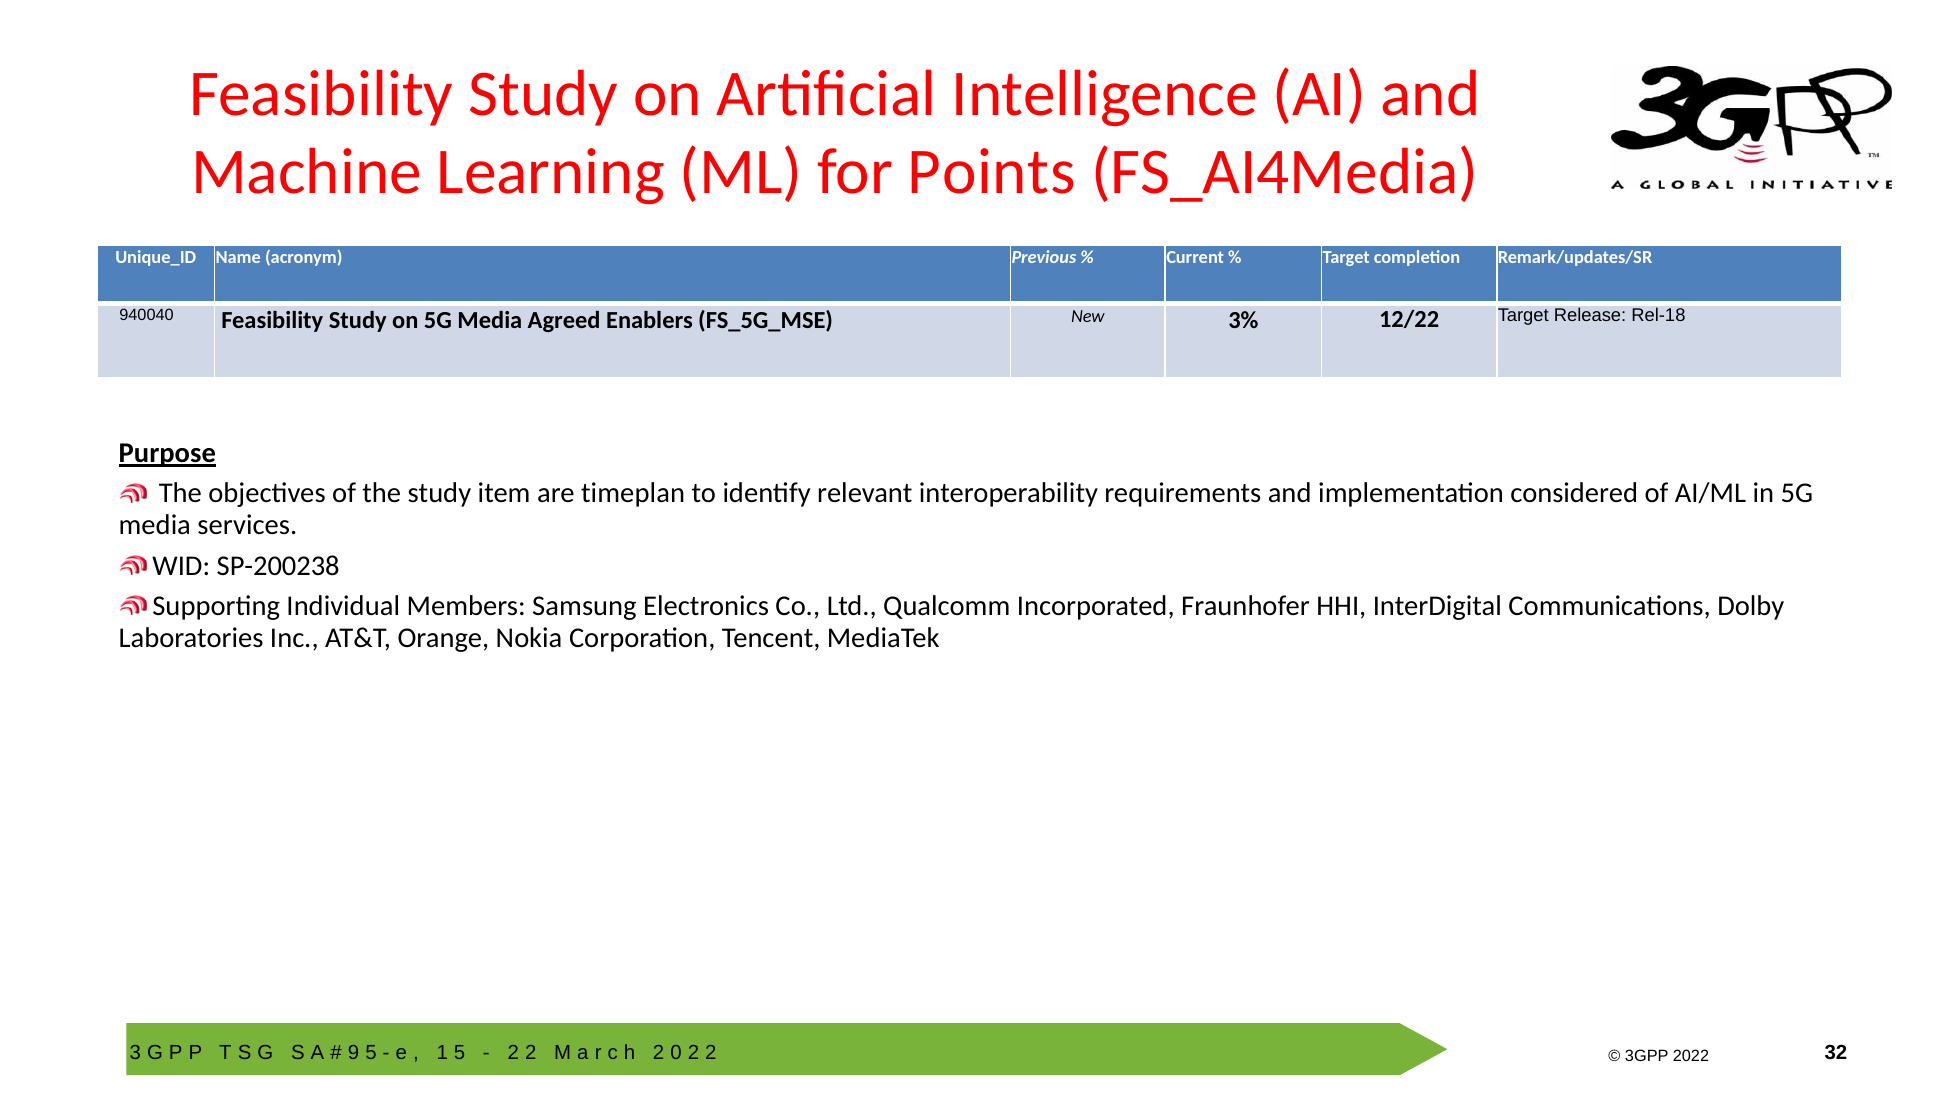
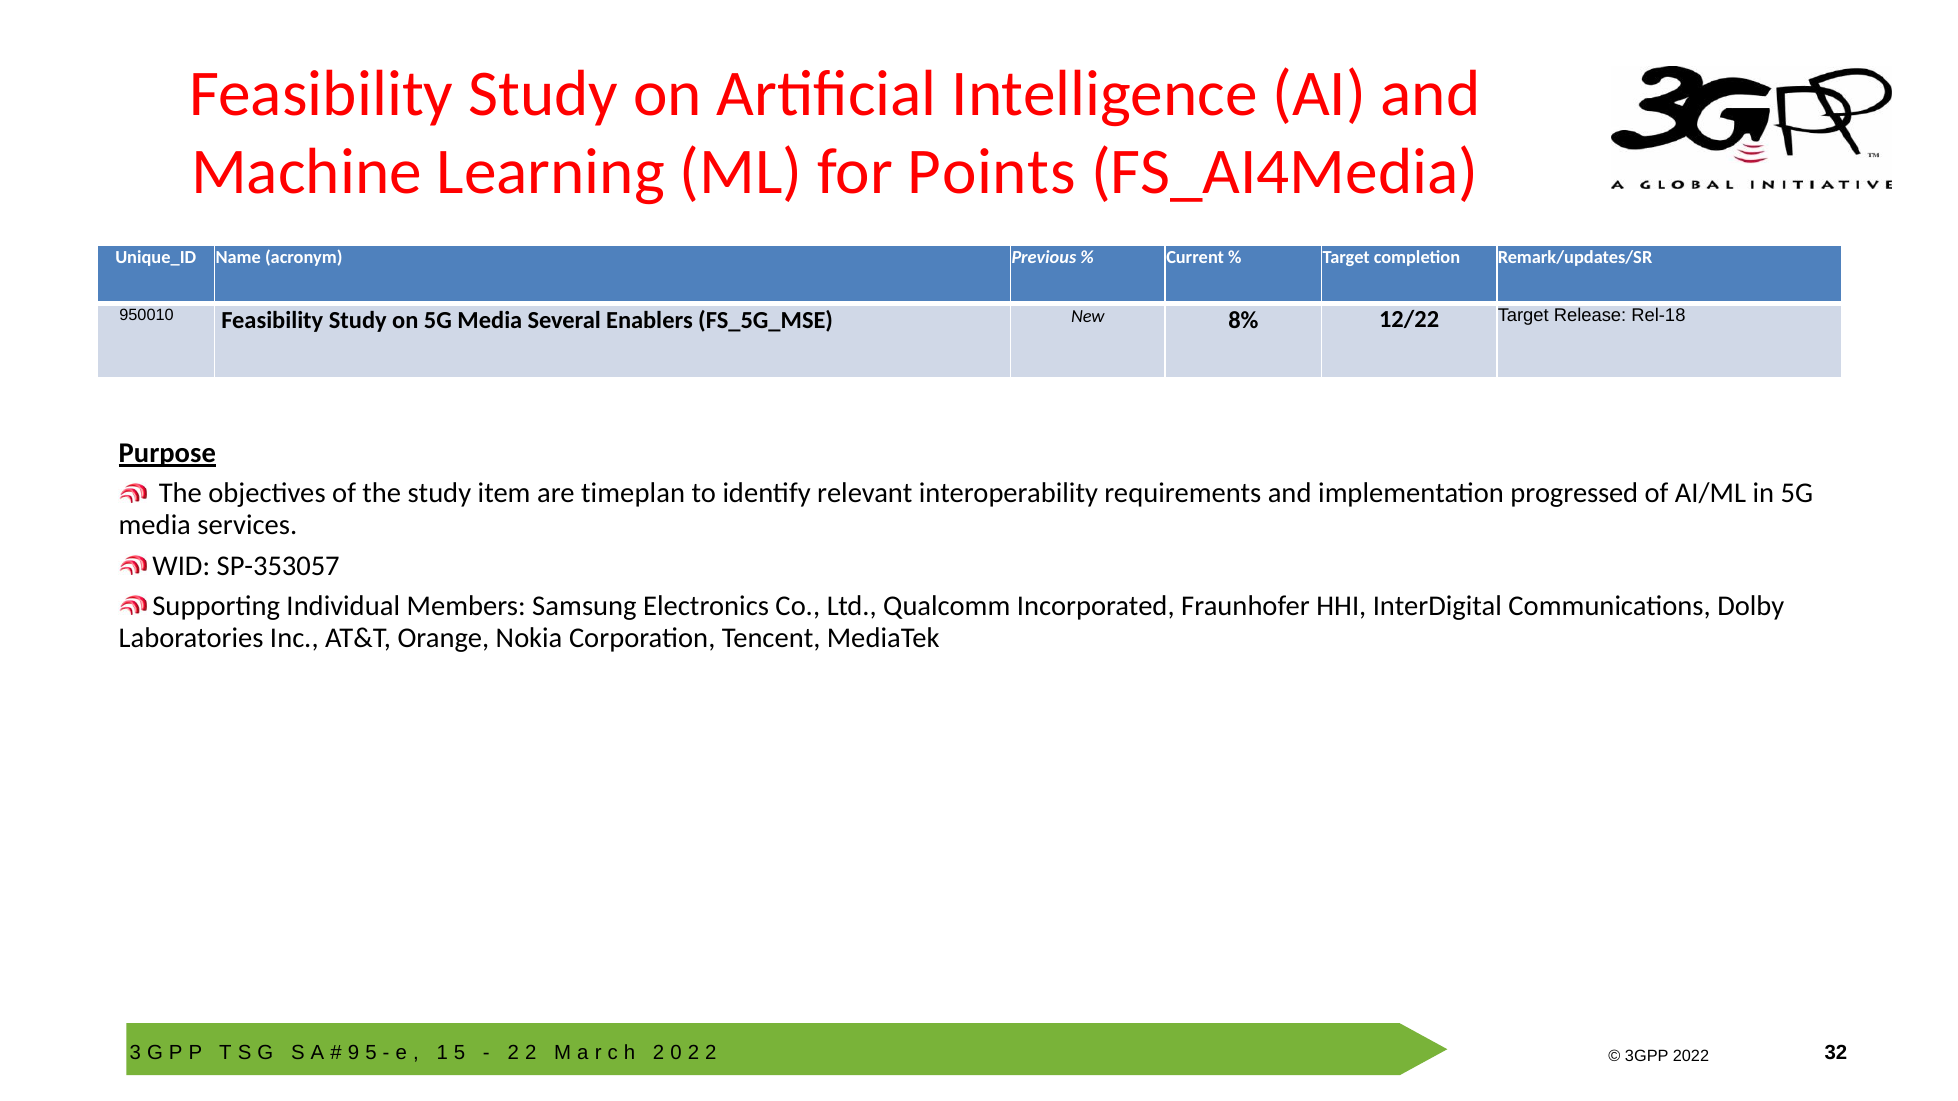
940040: 940040 -> 950010
Agreed: Agreed -> Several
3%: 3% -> 8%
considered: considered -> progressed
SP-200238: SP-200238 -> SP-353057
